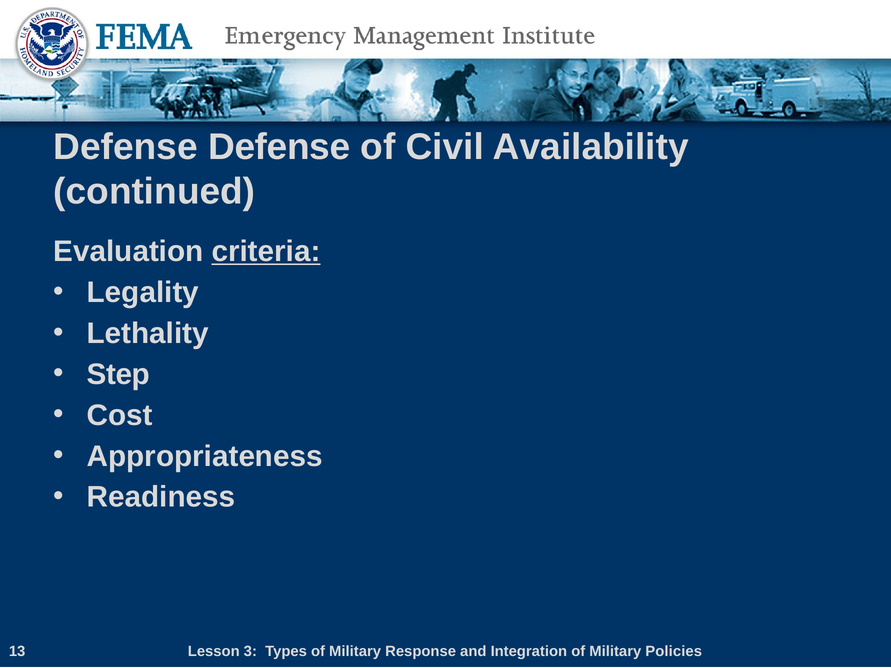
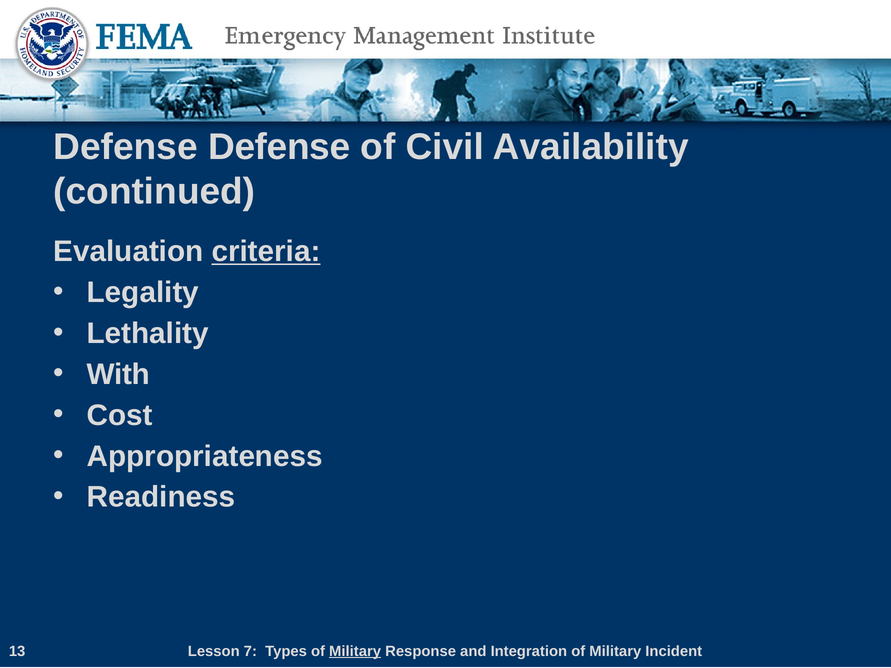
Step: Step -> With
3: 3 -> 7
Military at (355, 651) underline: none -> present
Policies: Policies -> Incident
